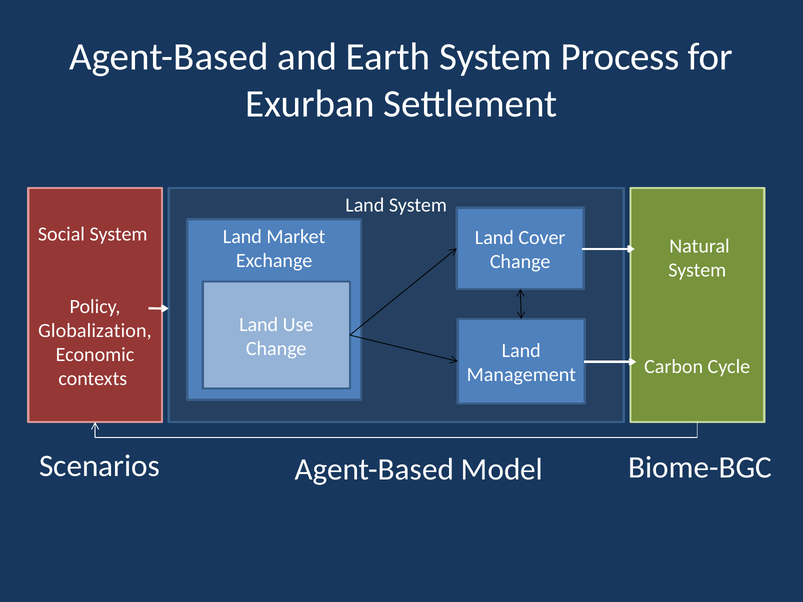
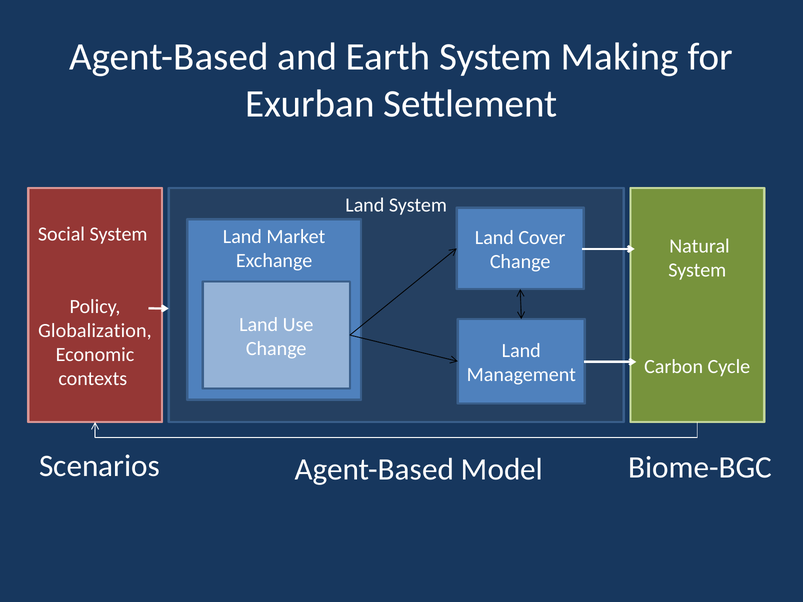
Process: Process -> Making
